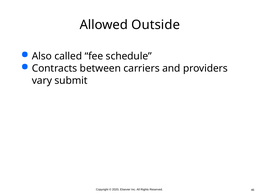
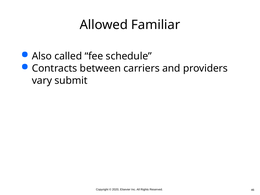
Outside: Outside -> Familiar
